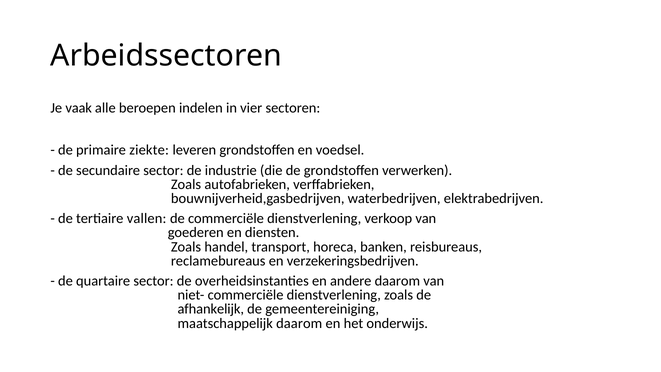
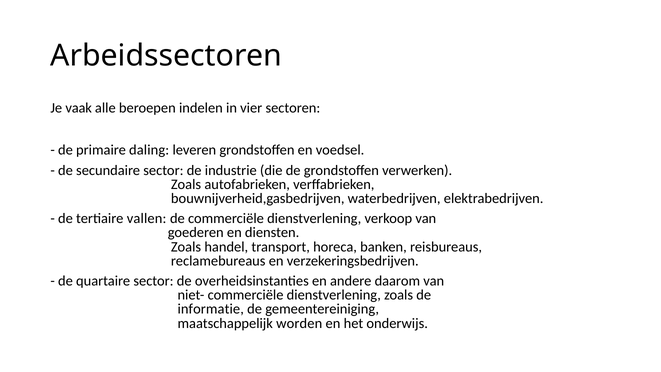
ziekte: ziekte -> daling
afhankelijk: afhankelijk -> informatie
maatschappelijk daarom: daarom -> worden
